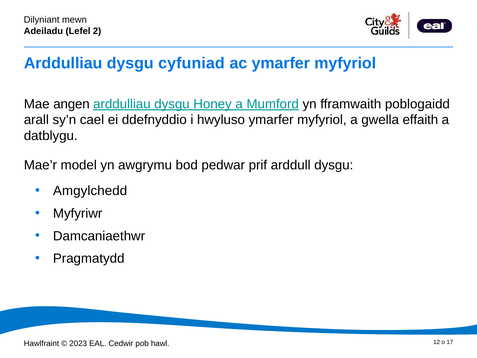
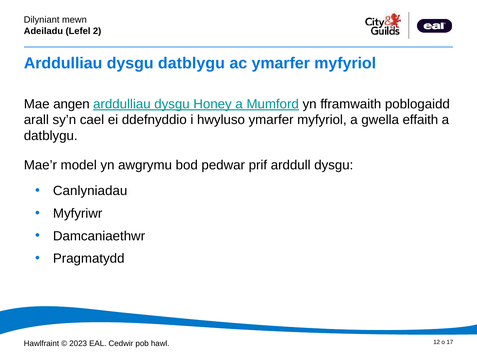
dysgu cyfuniad: cyfuniad -> datblygu
Amgylchedd: Amgylchedd -> Canlyniadau
